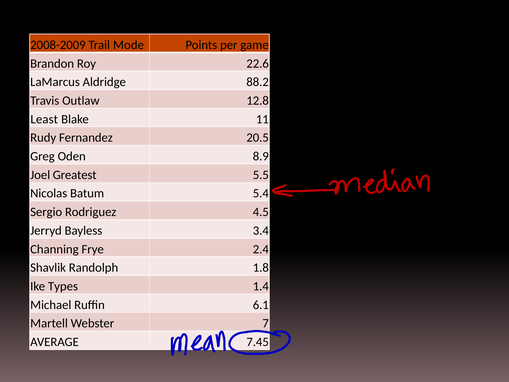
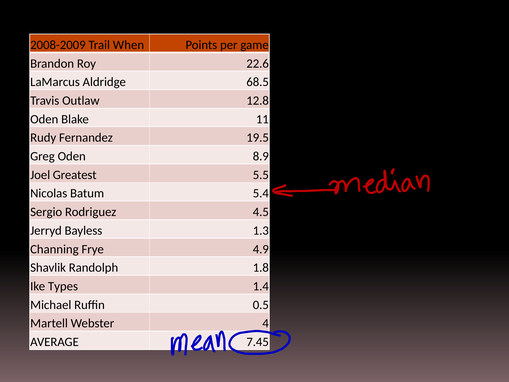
Mode: Mode -> When
88.2: 88.2 -> 68.5
Least at (44, 119): Least -> Oden
20.5: 20.5 -> 19.5
3.4: 3.4 -> 1.3
2.4: 2.4 -> 4.9
6.1: 6.1 -> 0.5
7: 7 -> 4
